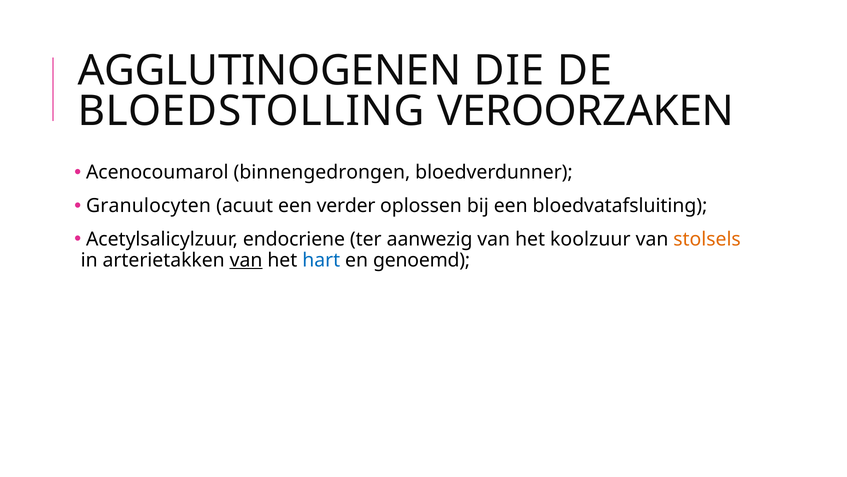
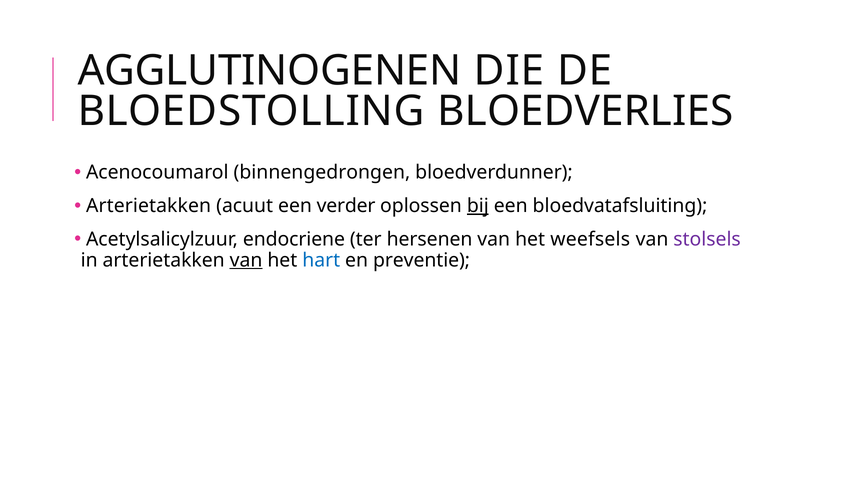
VEROORZAKEN: VEROORZAKEN -> BLOEDVERLIES
Granulocyten at (149, 206): Granulocyten -> Arterietakken
bij underline: none -> present
aanwezig: aanwezig -> hersenen
koolzuur: koolzuur -> weefsels
stolsels colour: orange -> purple
genoemd: genoemd -> preventie
